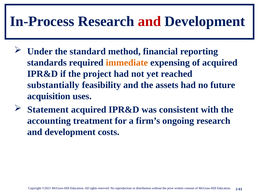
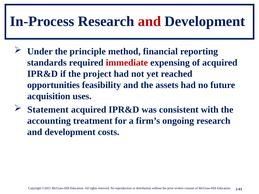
standard: standard -> principle
immediate colour: orange -> red
substantially: substantially -> opportunities
